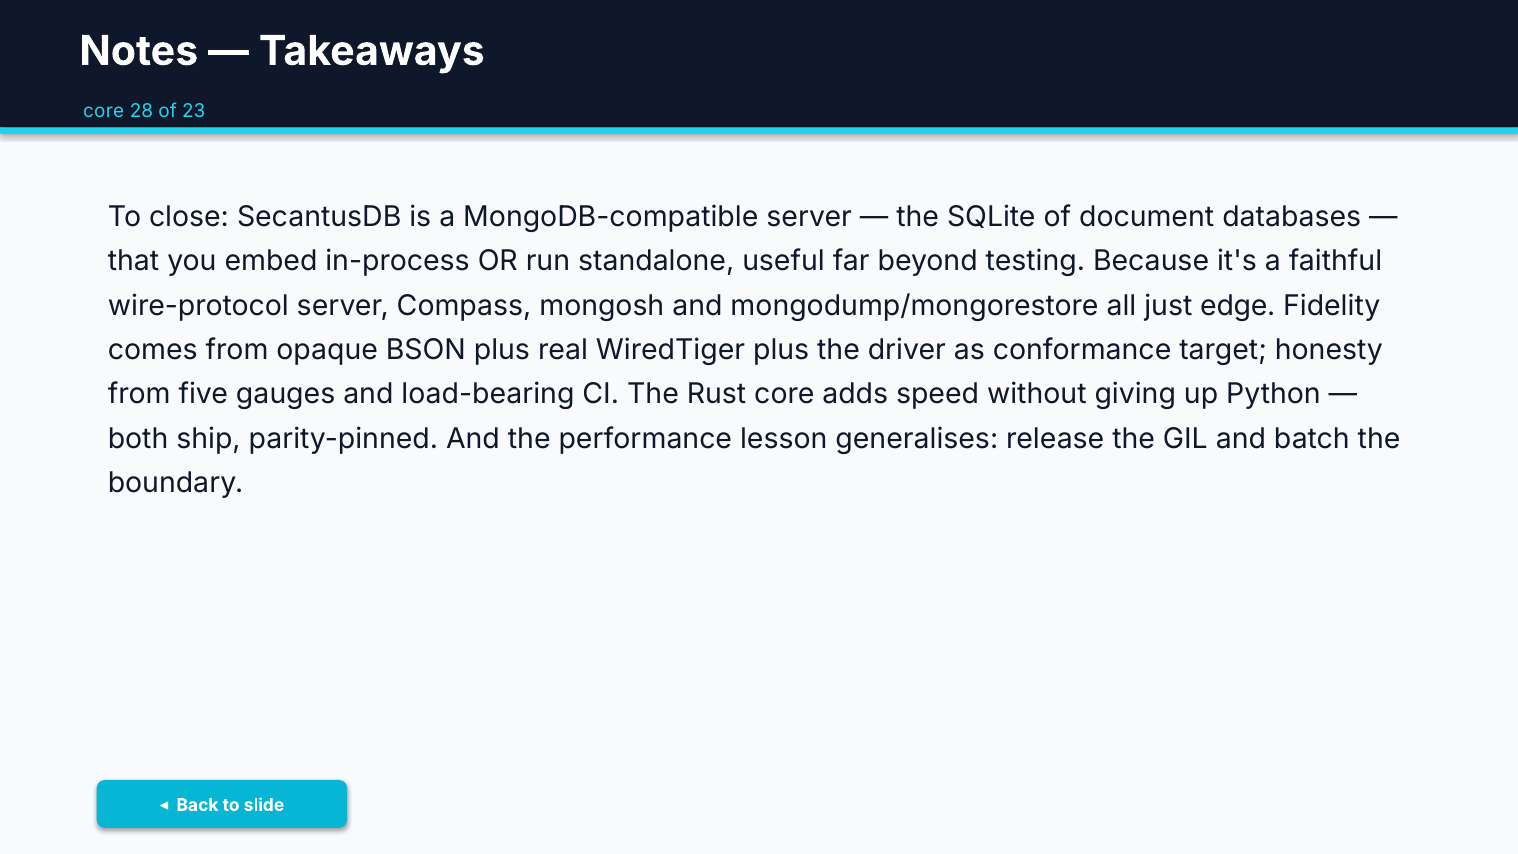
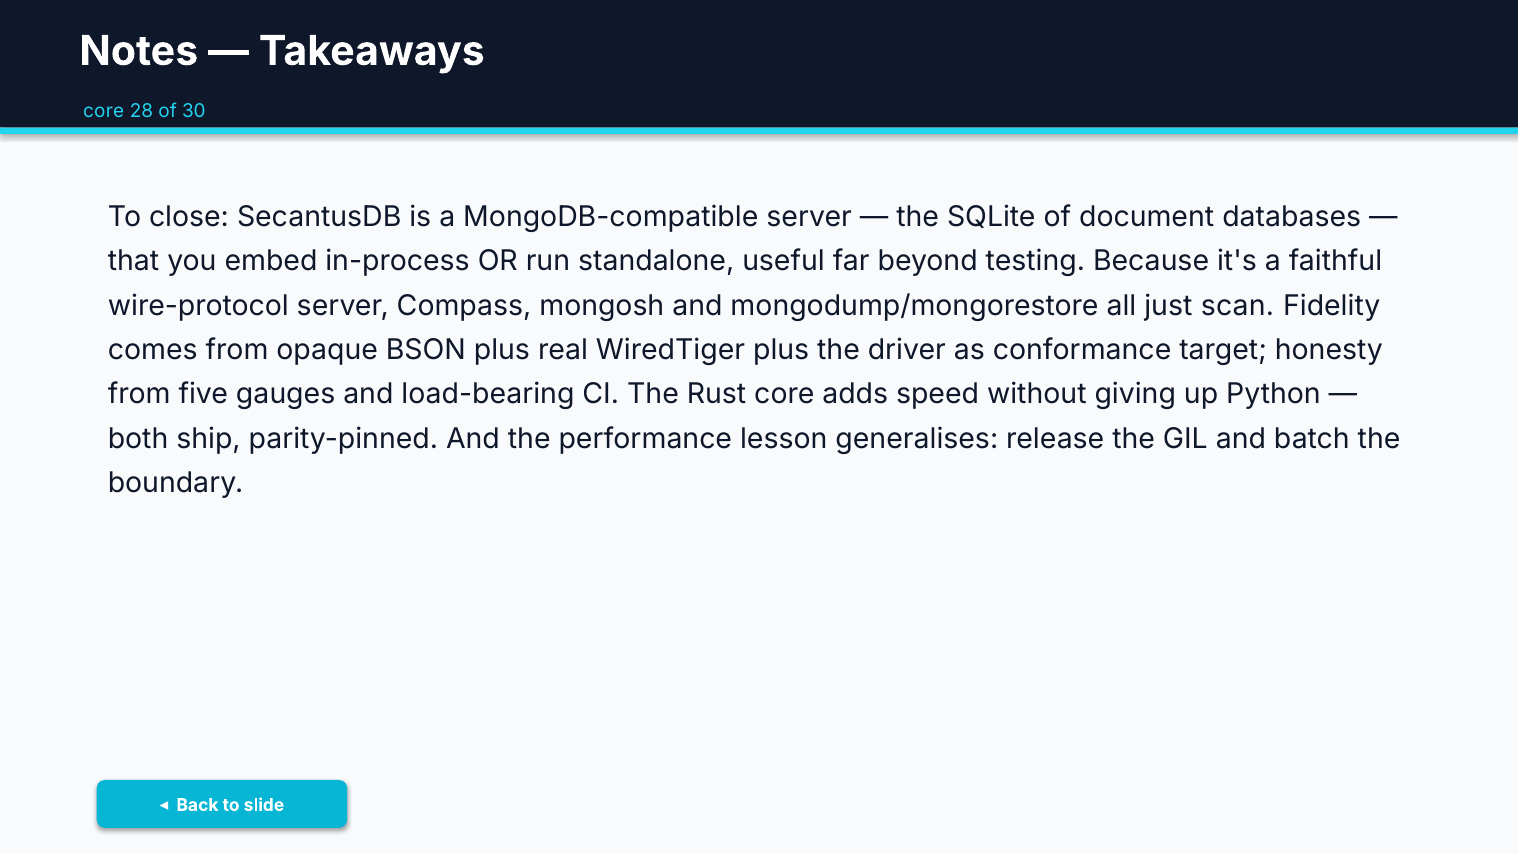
23: 23 -> 30
edge: edge -> scan
